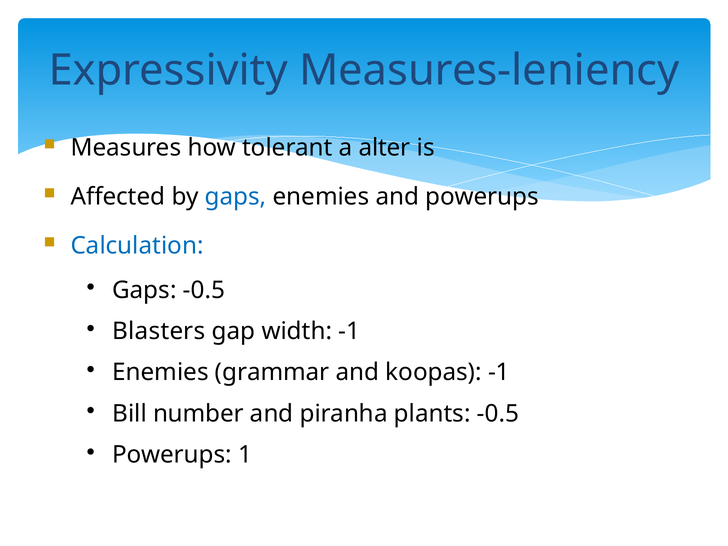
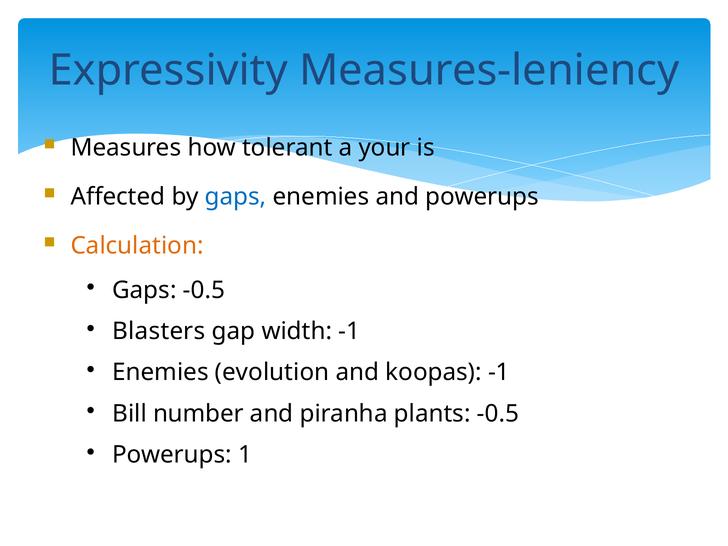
alter: alter -> your
Calculation colour: blue -> orange
grammar: grammar -> evolution
